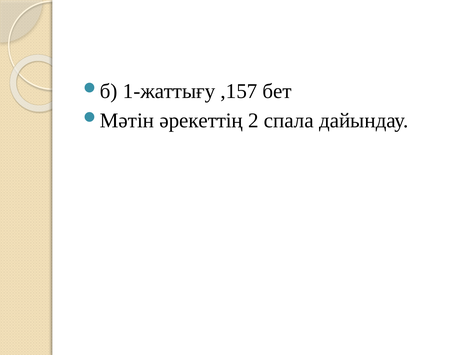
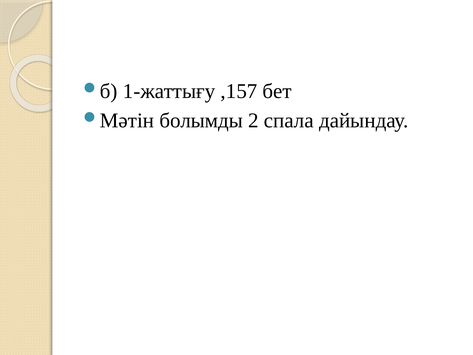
әрекеттің: әрекеттің -> болымды
